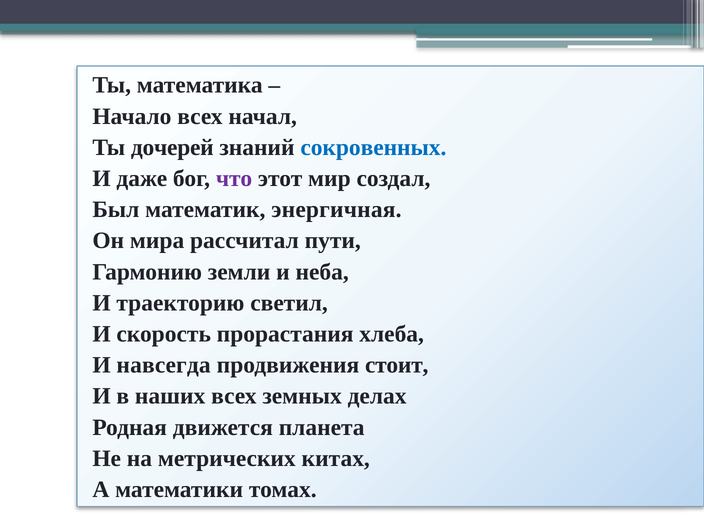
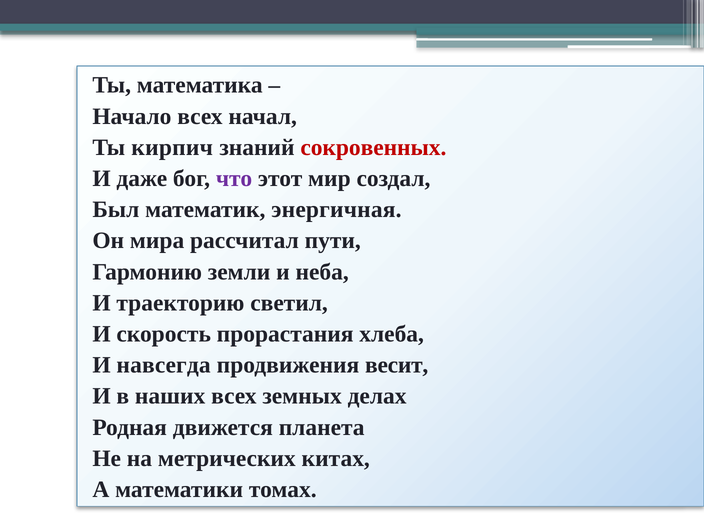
дочерей: дочерей -> кирпич
сокровенных colour: blue -> red
стоит: стоит -> весит
